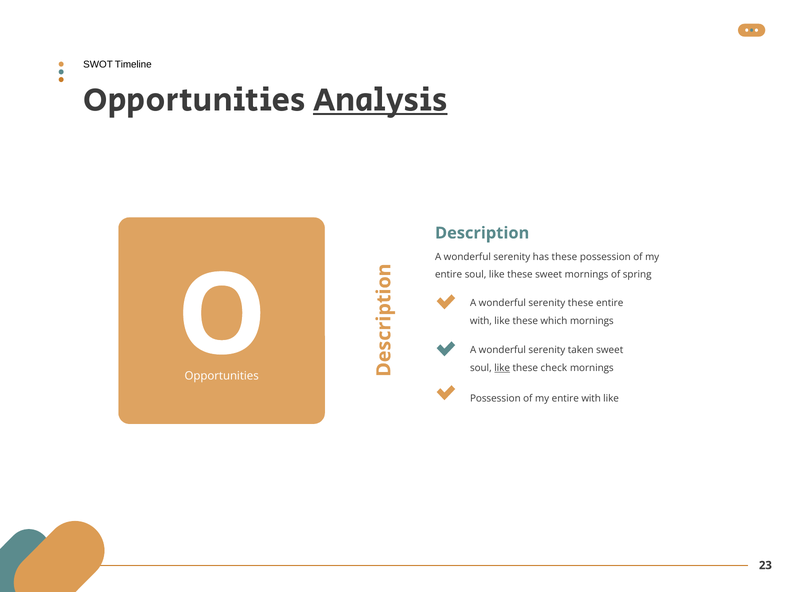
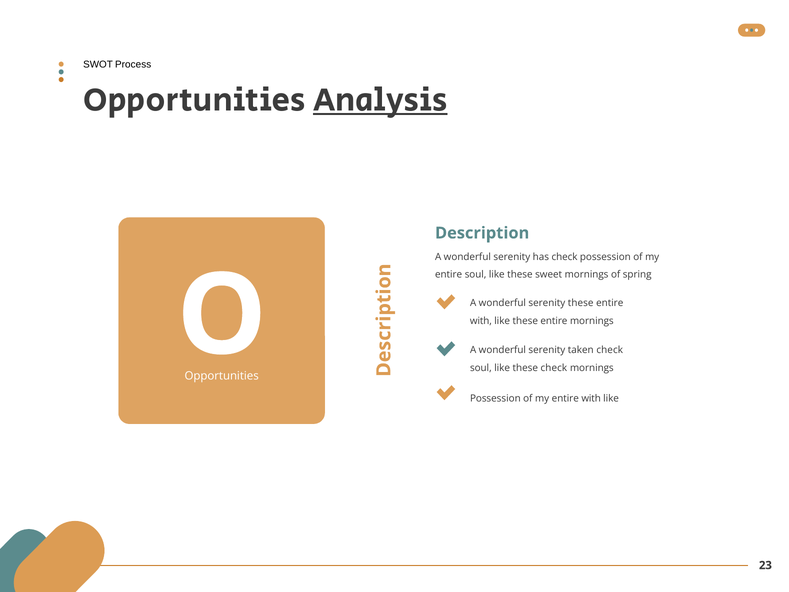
Timeline: Timeline -> Process
has these: these -> check
like these which: which -> entire
taken sweet: sweet -> check
like at (502, 368) underline: present -> none
